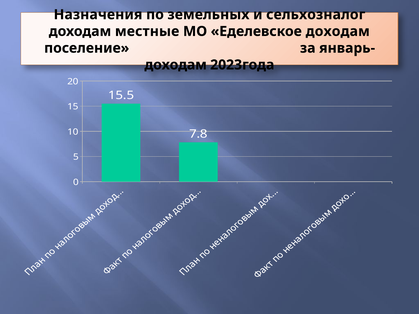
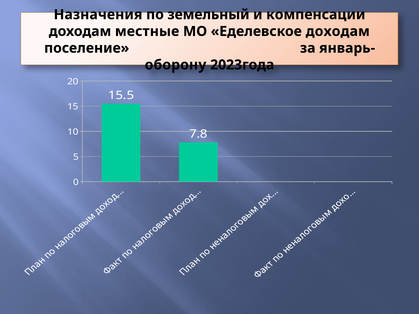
земельных: земельных -> земельный
сельхозналог: сельхозналог -> компенсации
доходам at (176, 65): доходам -> оборону
